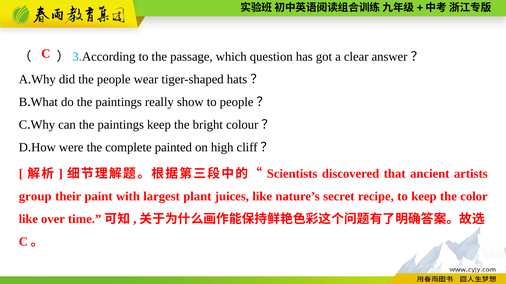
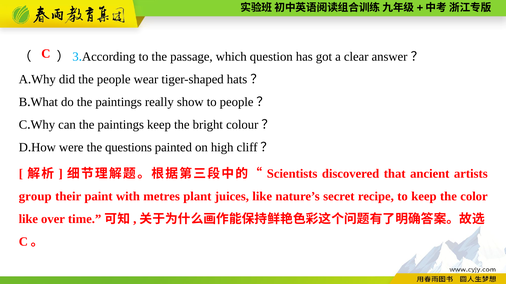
complete: complete -> questions
largest: largest -> metres
